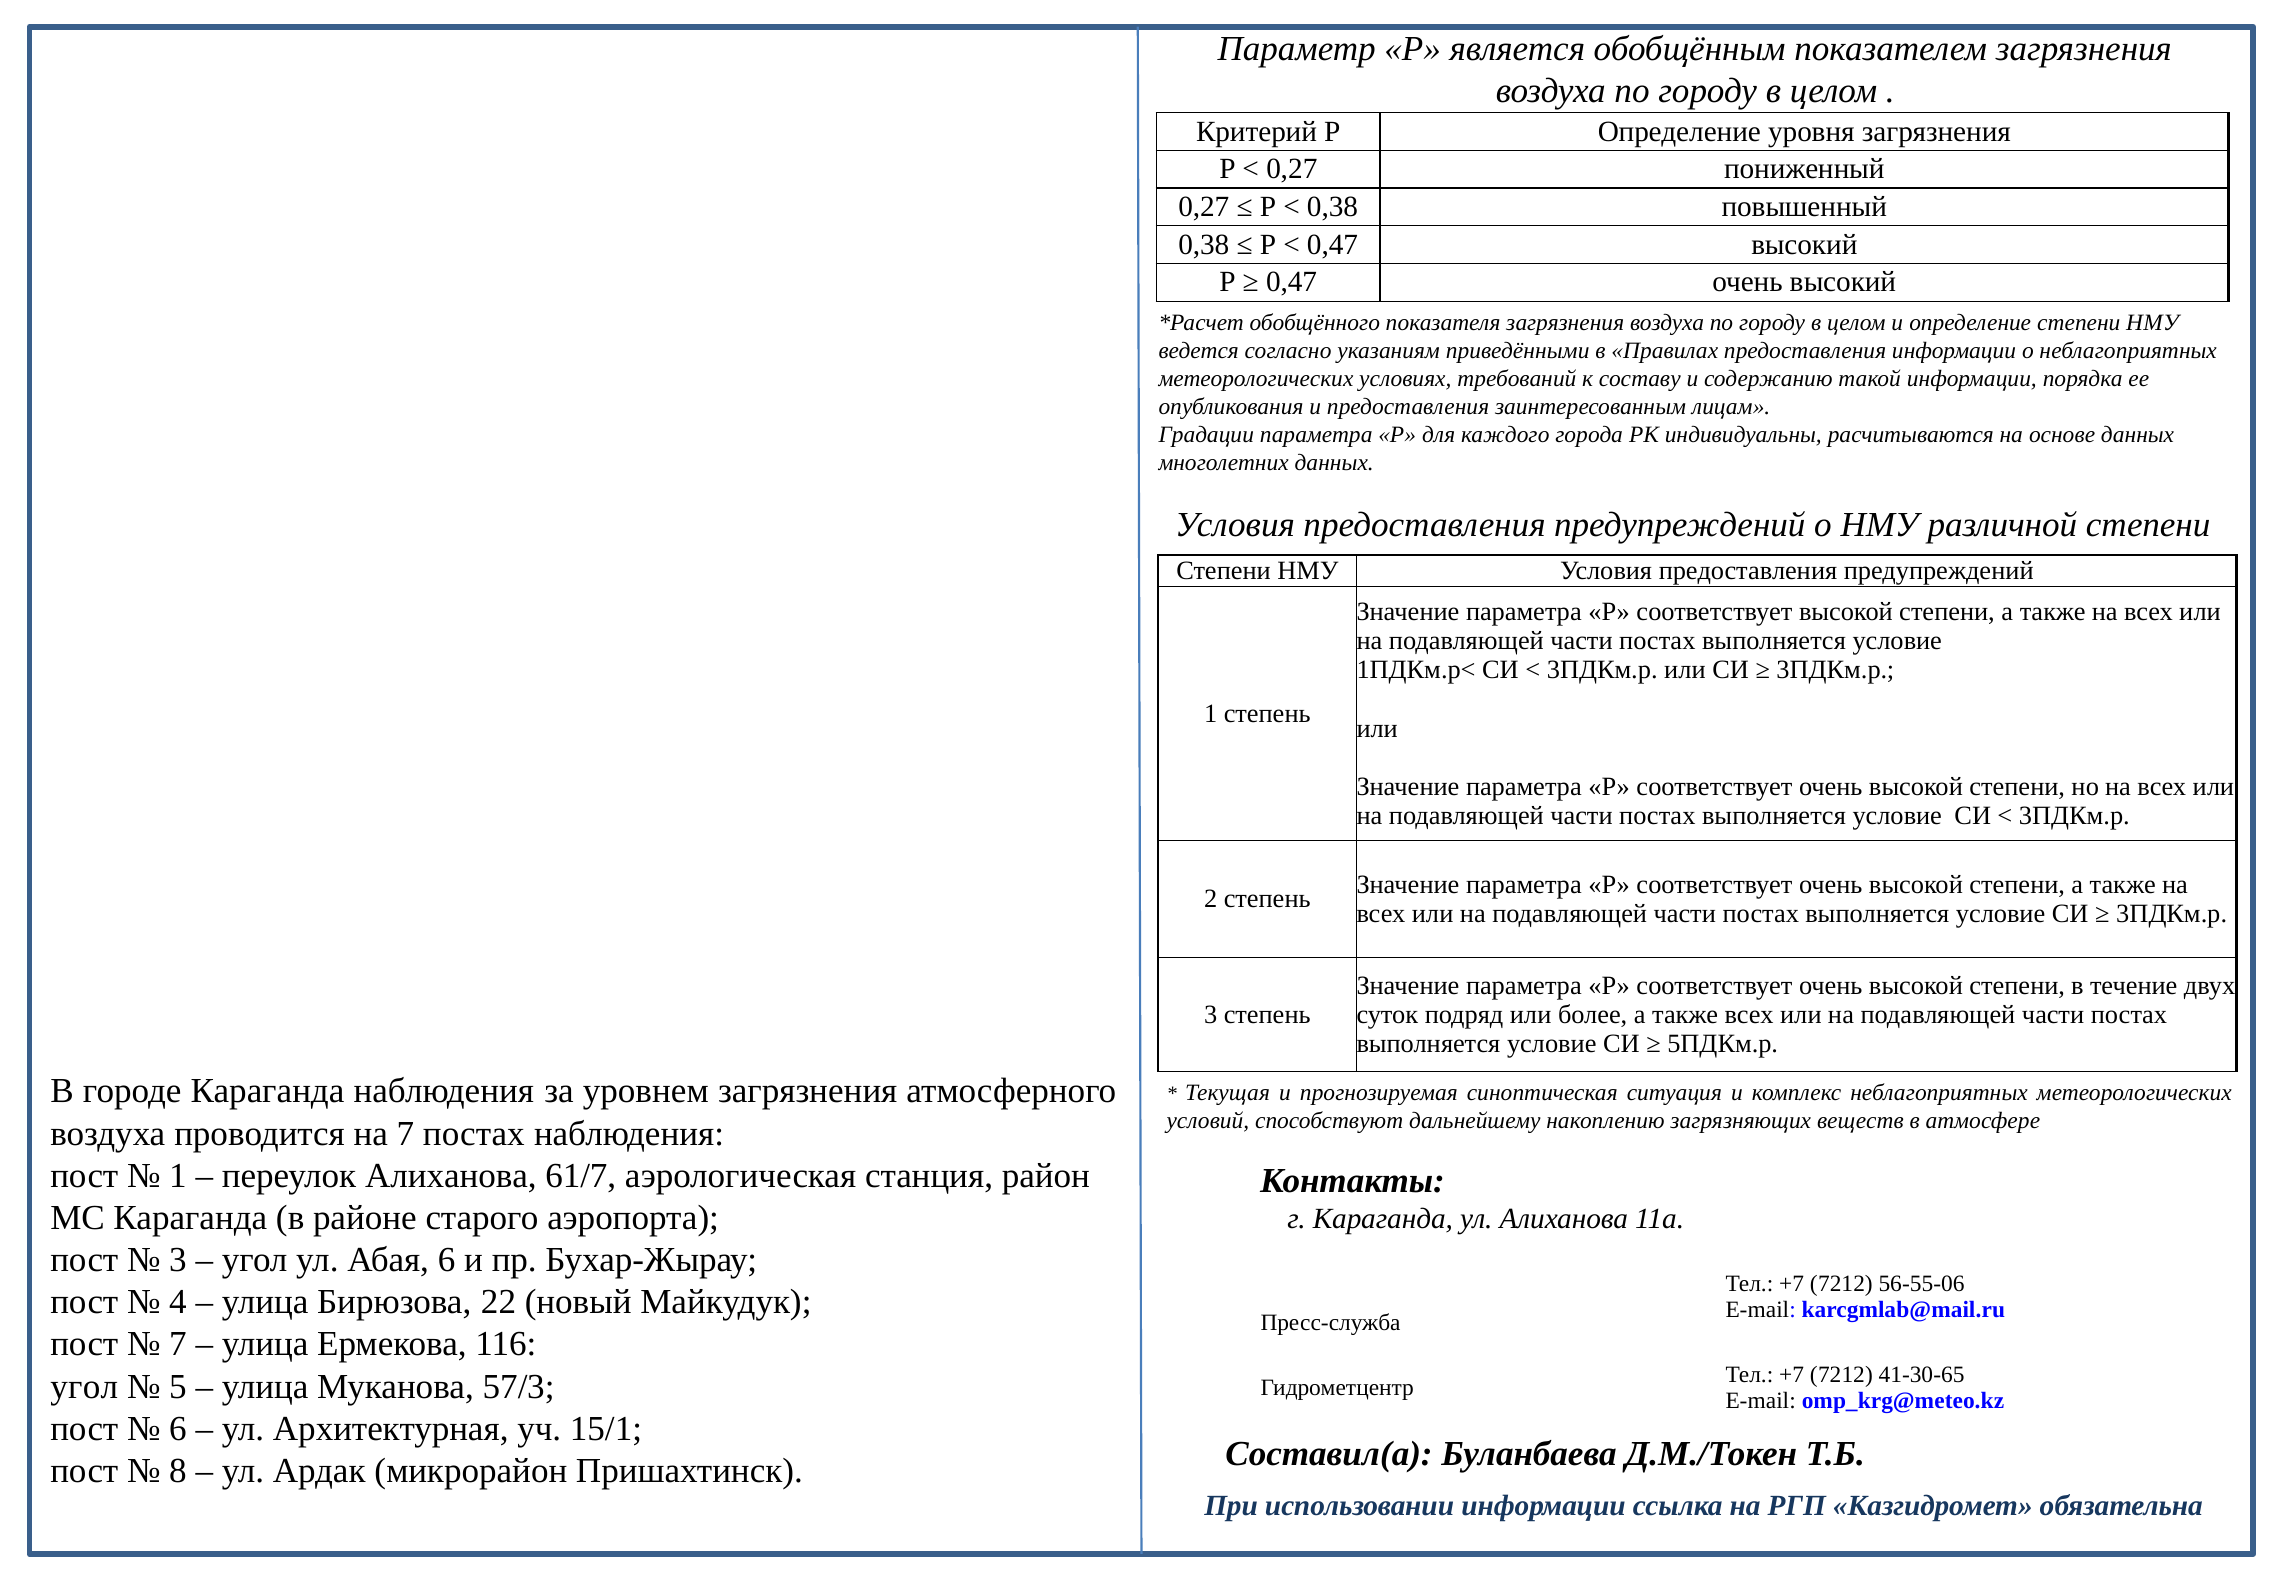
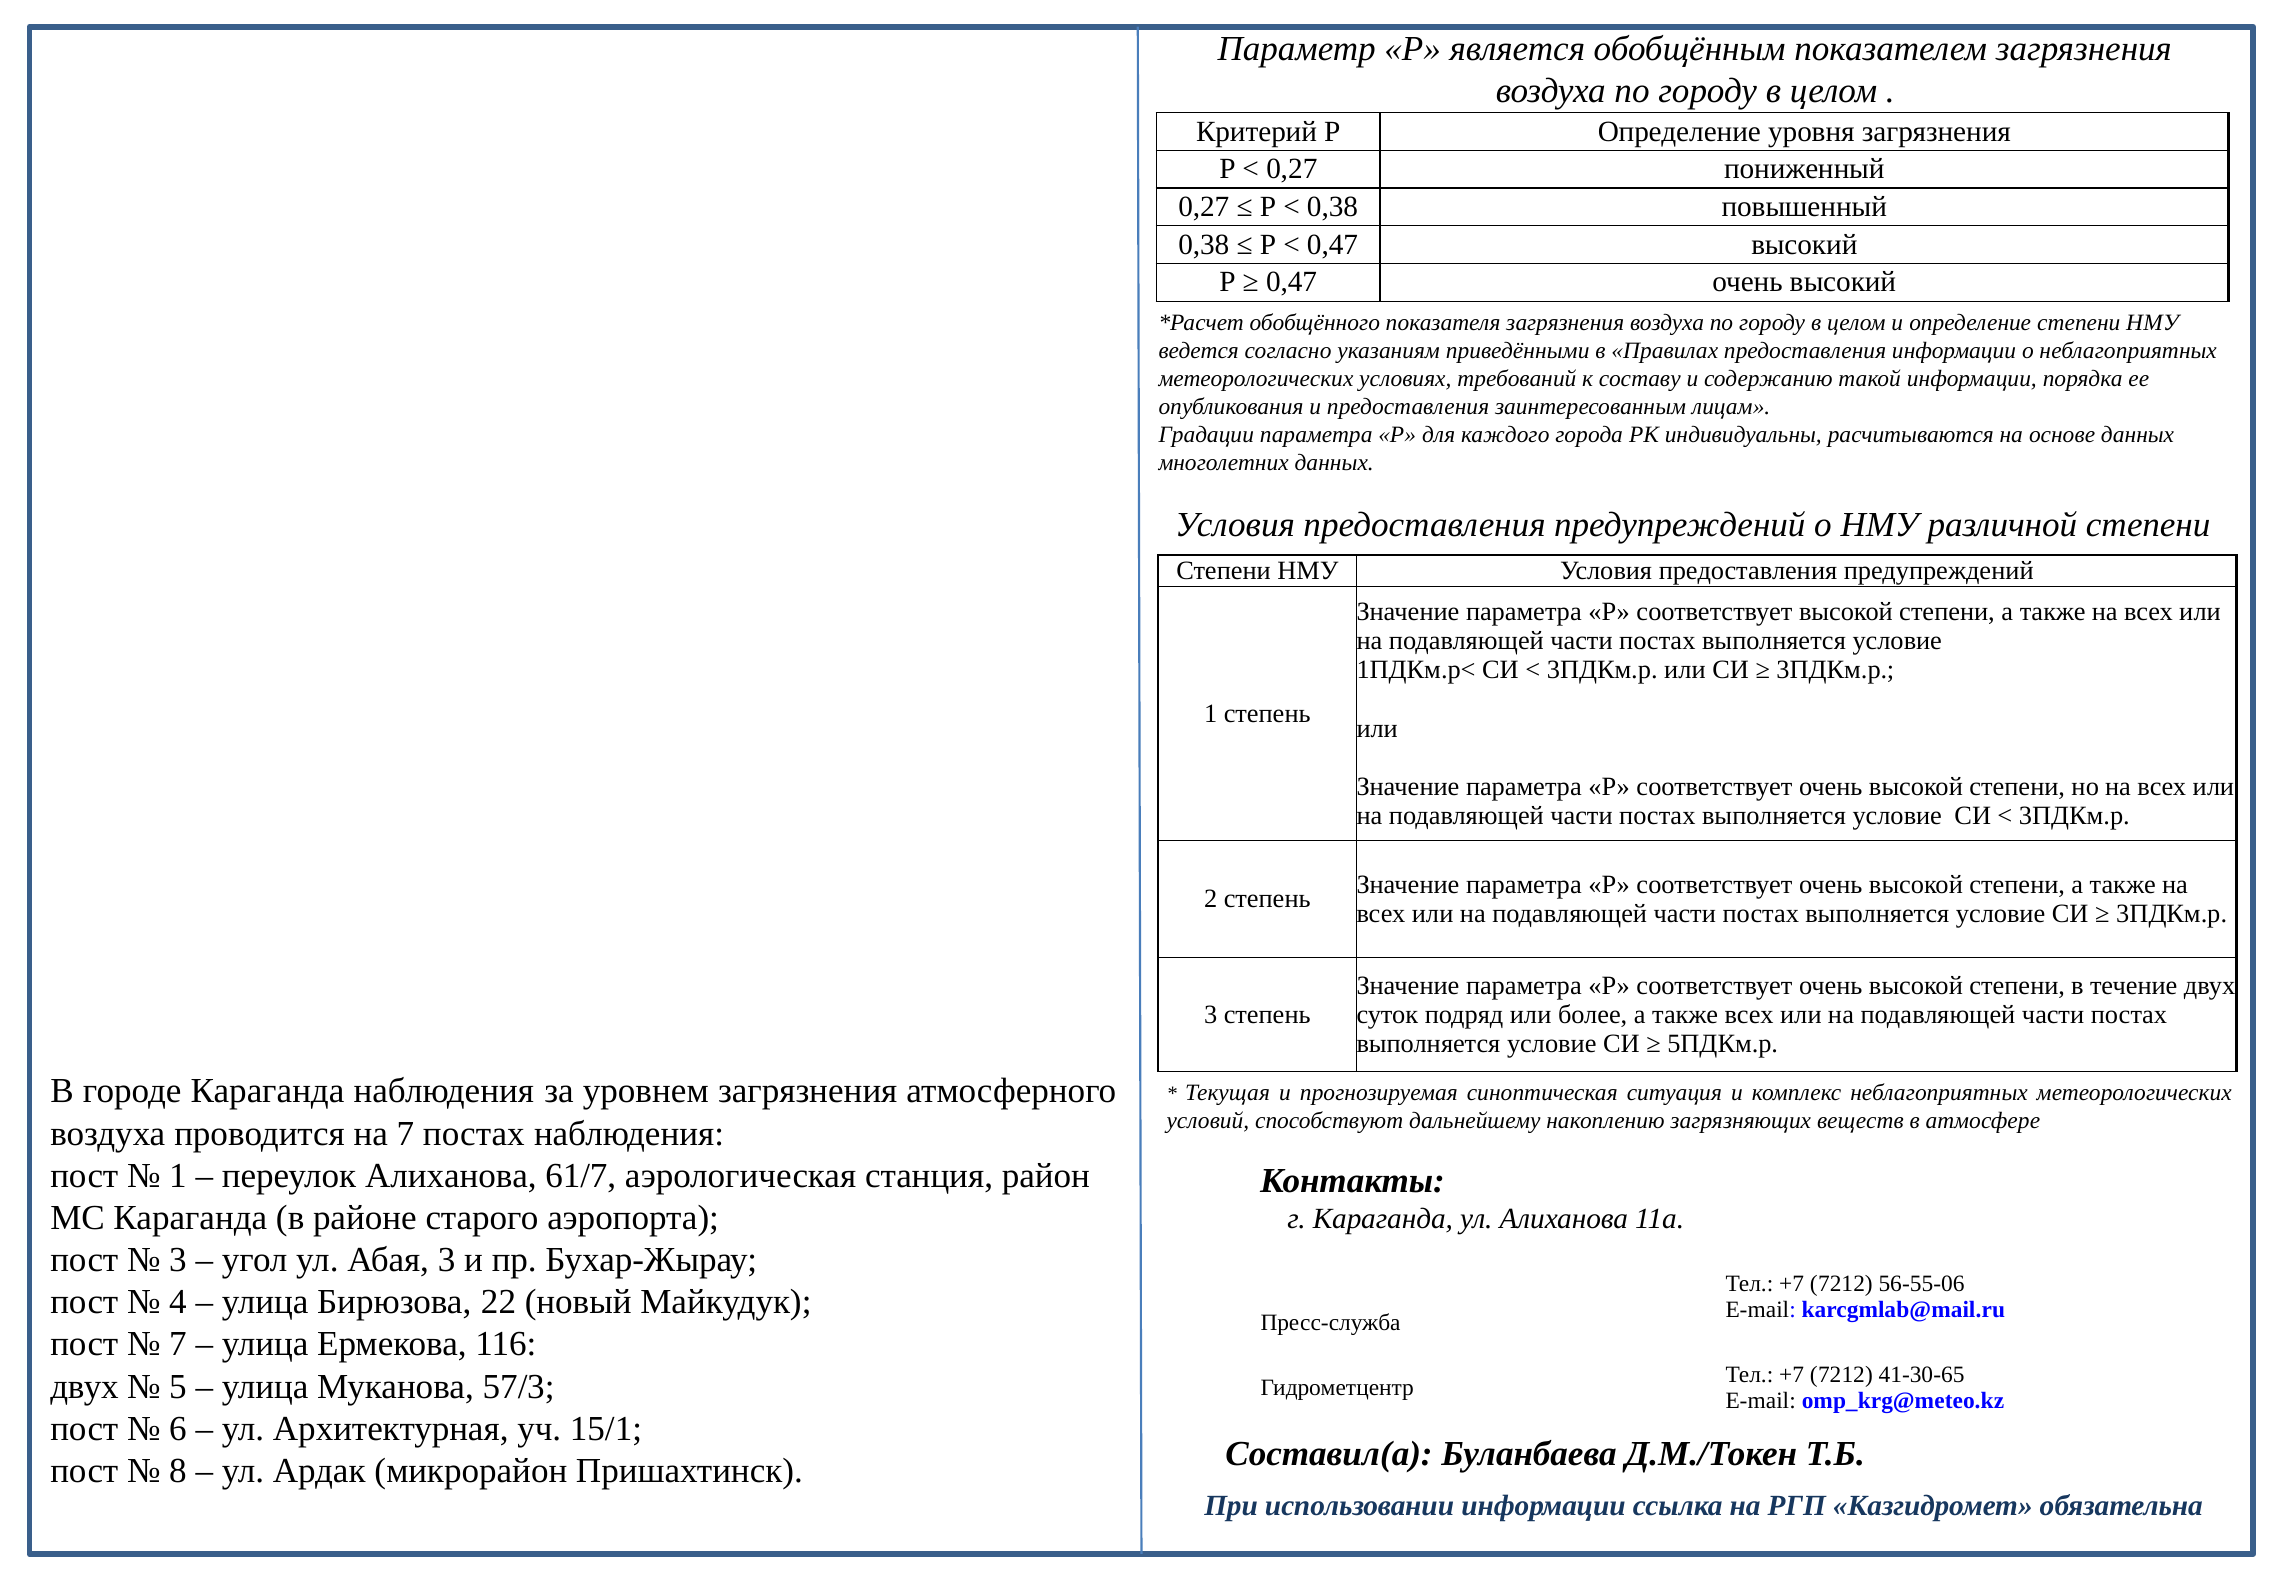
Абая 6: 6 -> 3
угол at (84, 1386): угол -> двух
